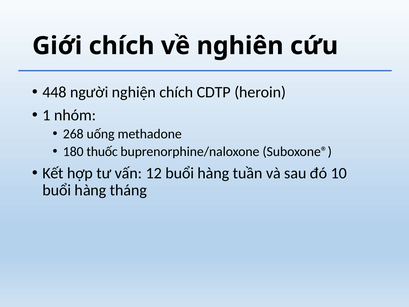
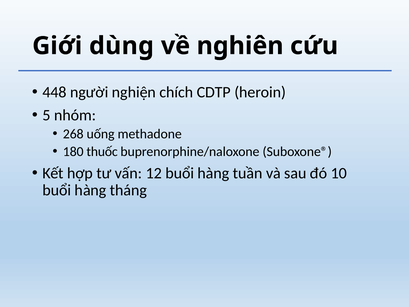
Giới chích: chích -> dùng
1: 1 -> 5
